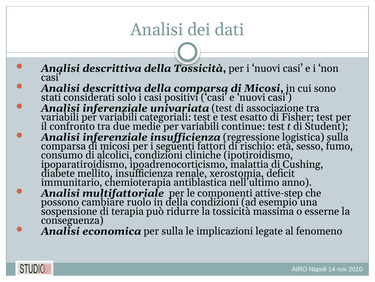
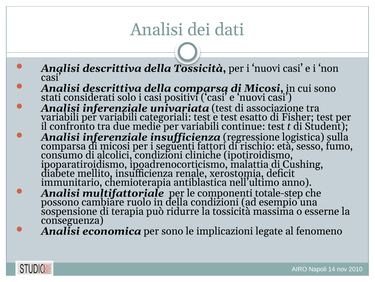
attive-step: attive-step -> totale-step
per sulla: sulla -> sono
